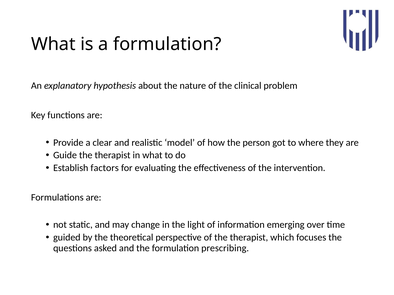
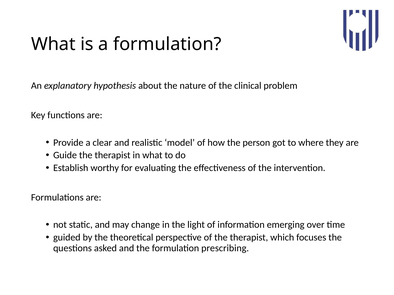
factors: factors -> worthy
